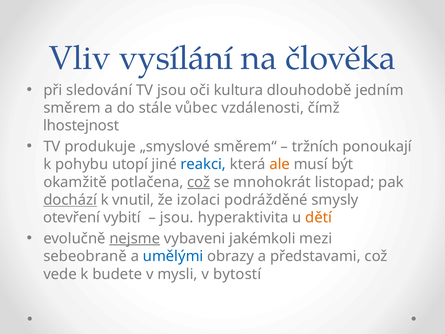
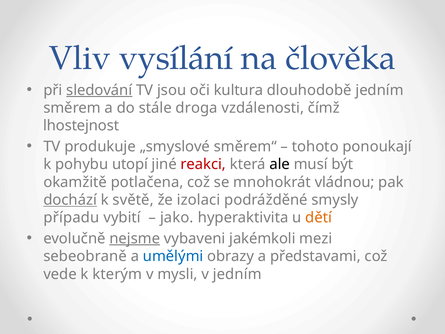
sledování underline: none -> present
vůbec: vůbec -> droga
tržních: tržních -> tohoto
reakci colour: blue -> red
ale colour: orange -> black
což at (199, 182) underline: present -> none
listopad: listopad -> vládnou
vnutil: vnutil -> světě
otevření: otevření -> případu
jsou at (177, 218): jsou -> jako
budete: budete -> kterým
v bytostí: bytostí -> jedním
